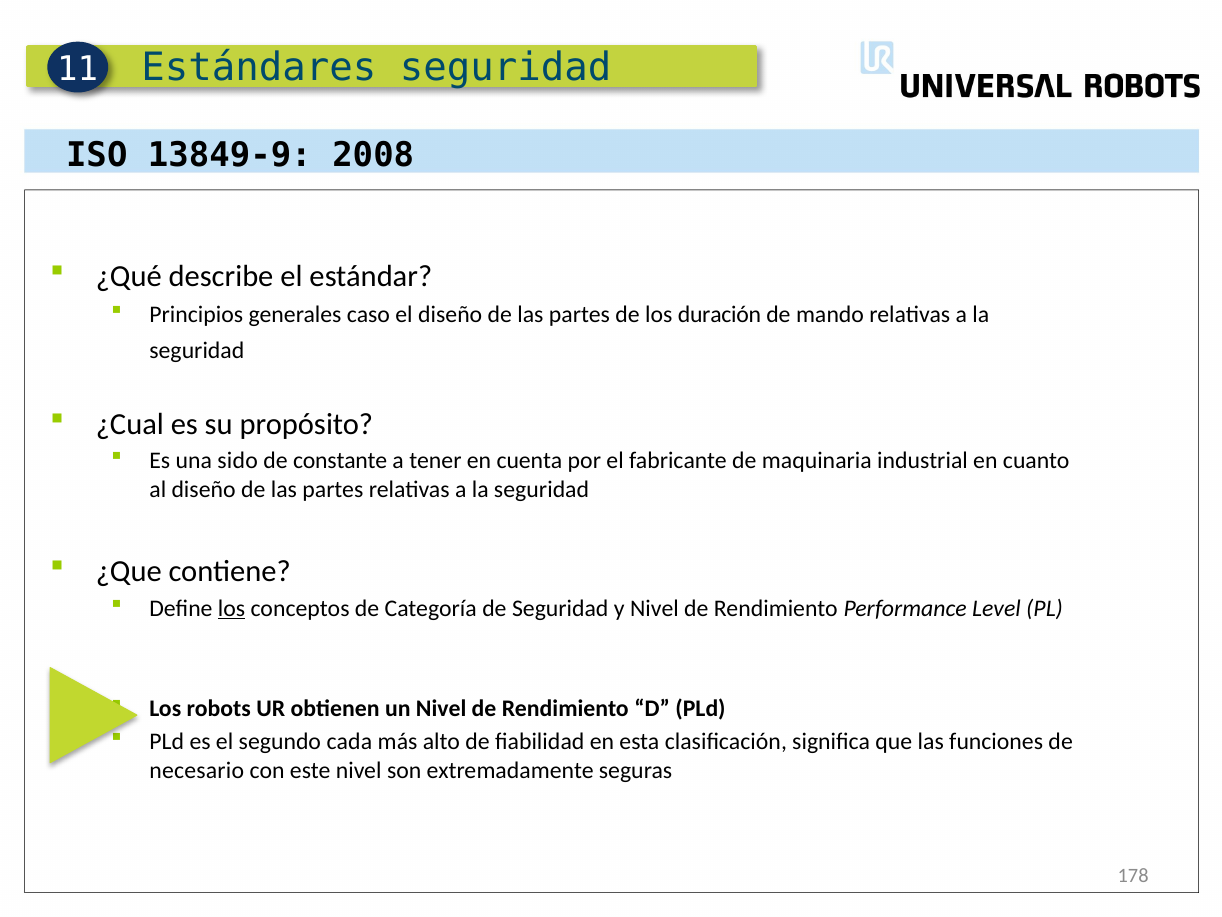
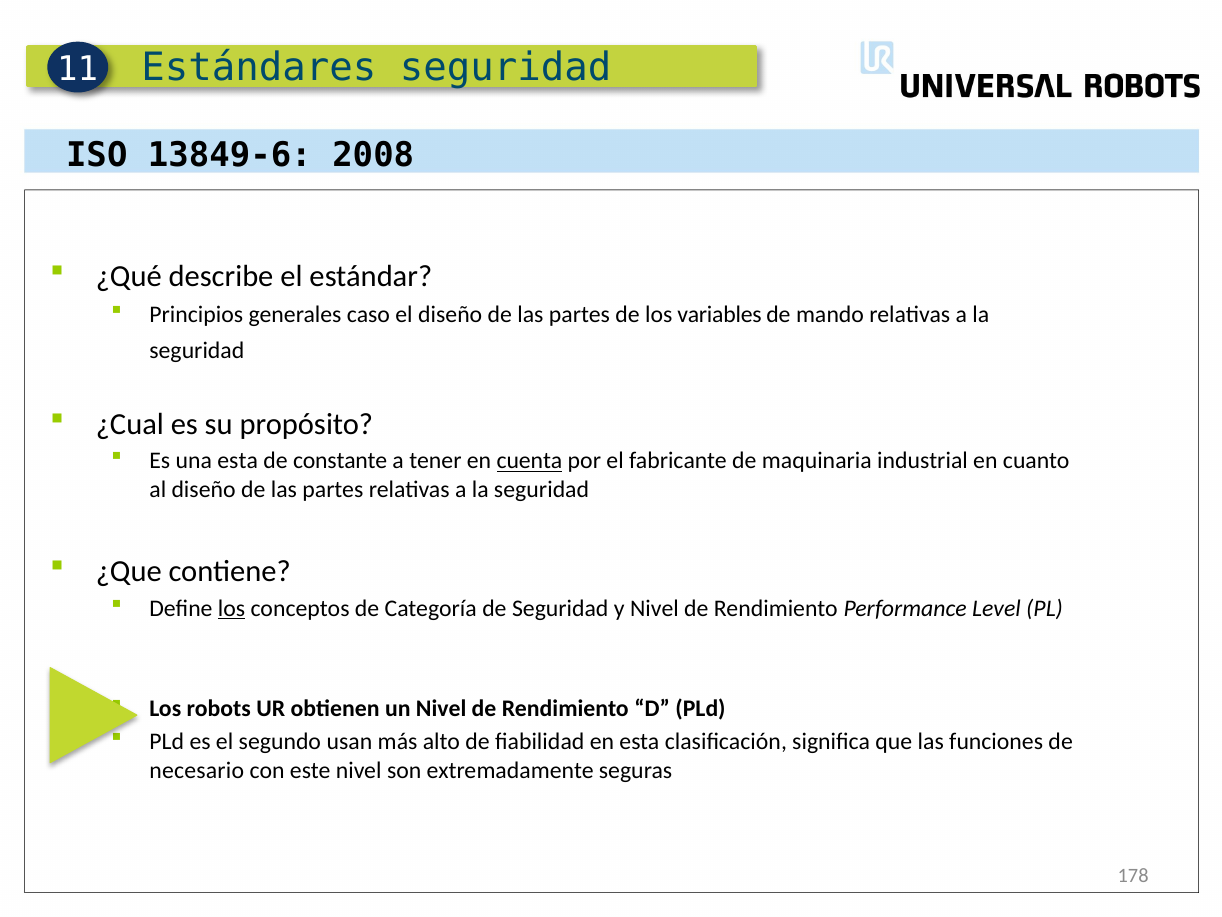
13849-9: 13849-9 -> 13849-6
duración: duración -> variables
una sido: sido -> esta
cuenta underline: none -> present
cada: cada -> usan
